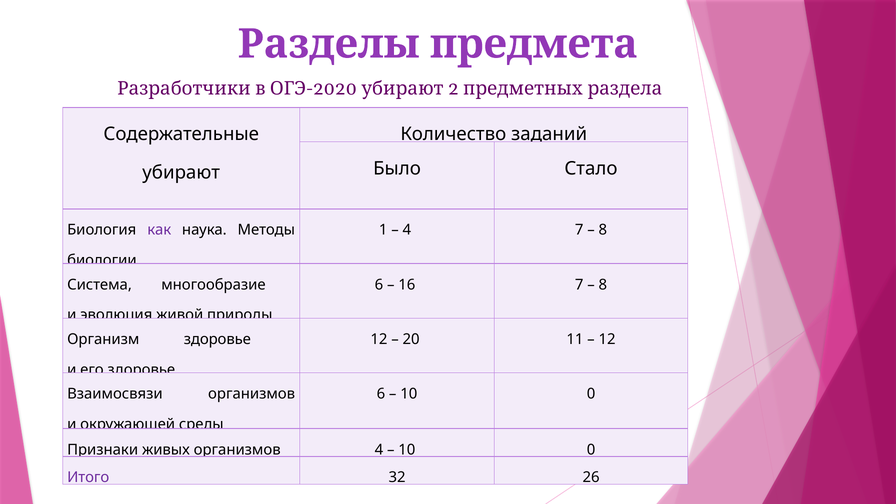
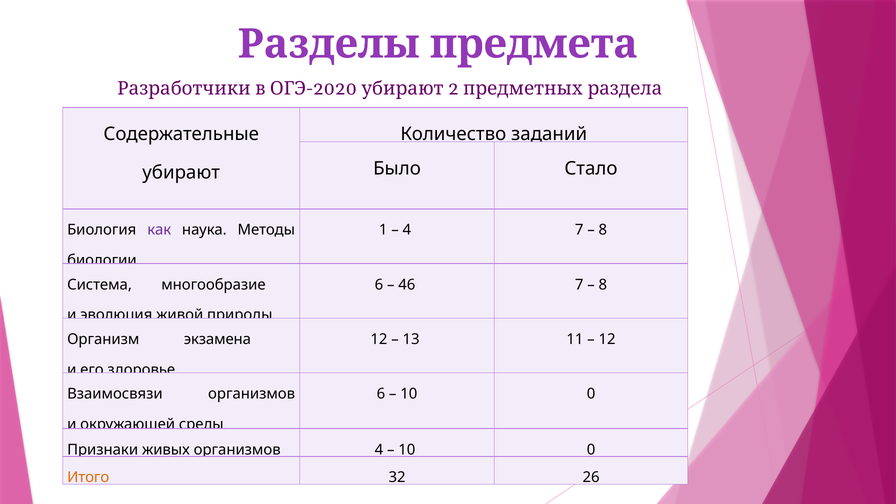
16: 16 -> 46
Организм здоровье: здоровье -> экзамена
20: 20 -> 13
Итого colour: purple -> orange
